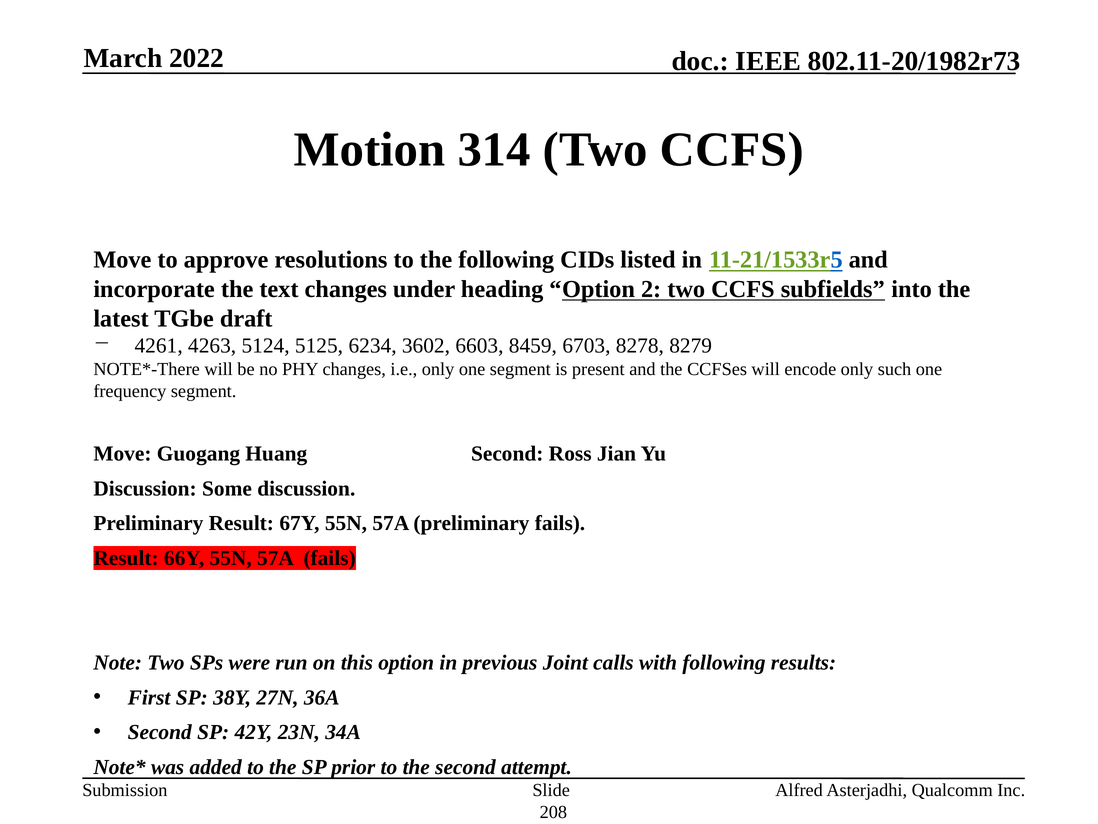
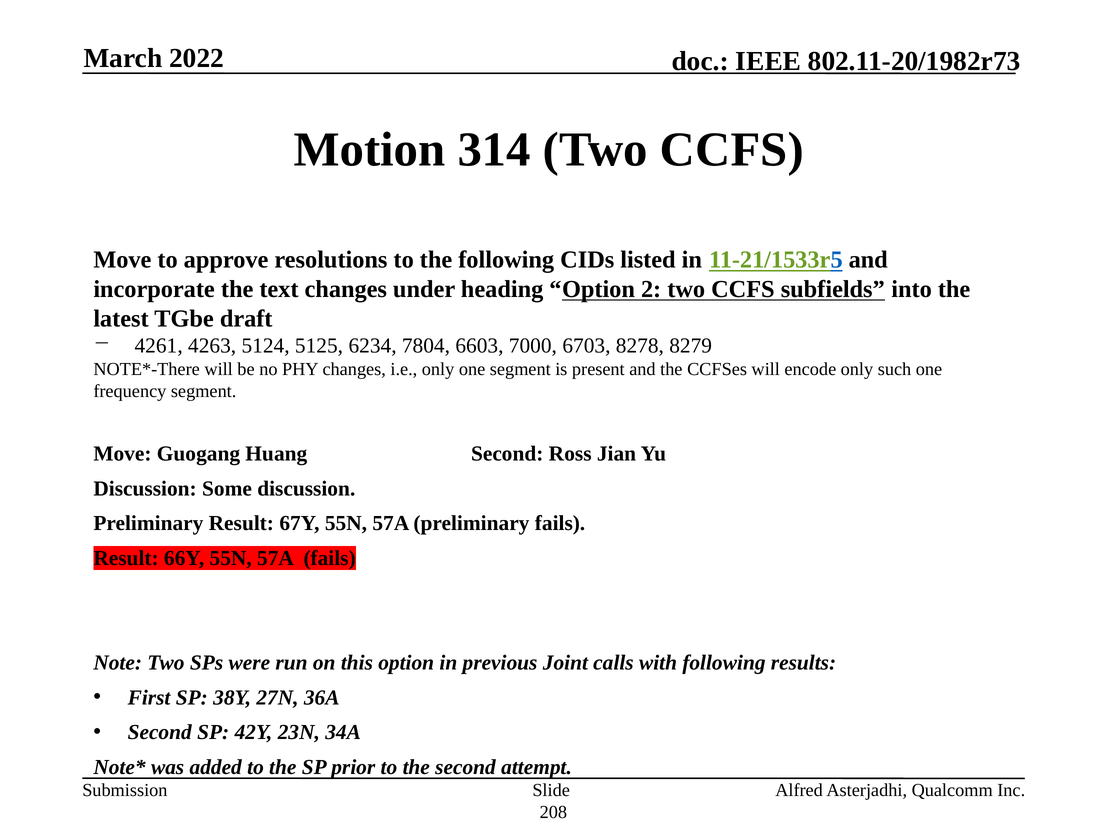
3602: 3602 -> 7804
8459: 8459 -> 7000
